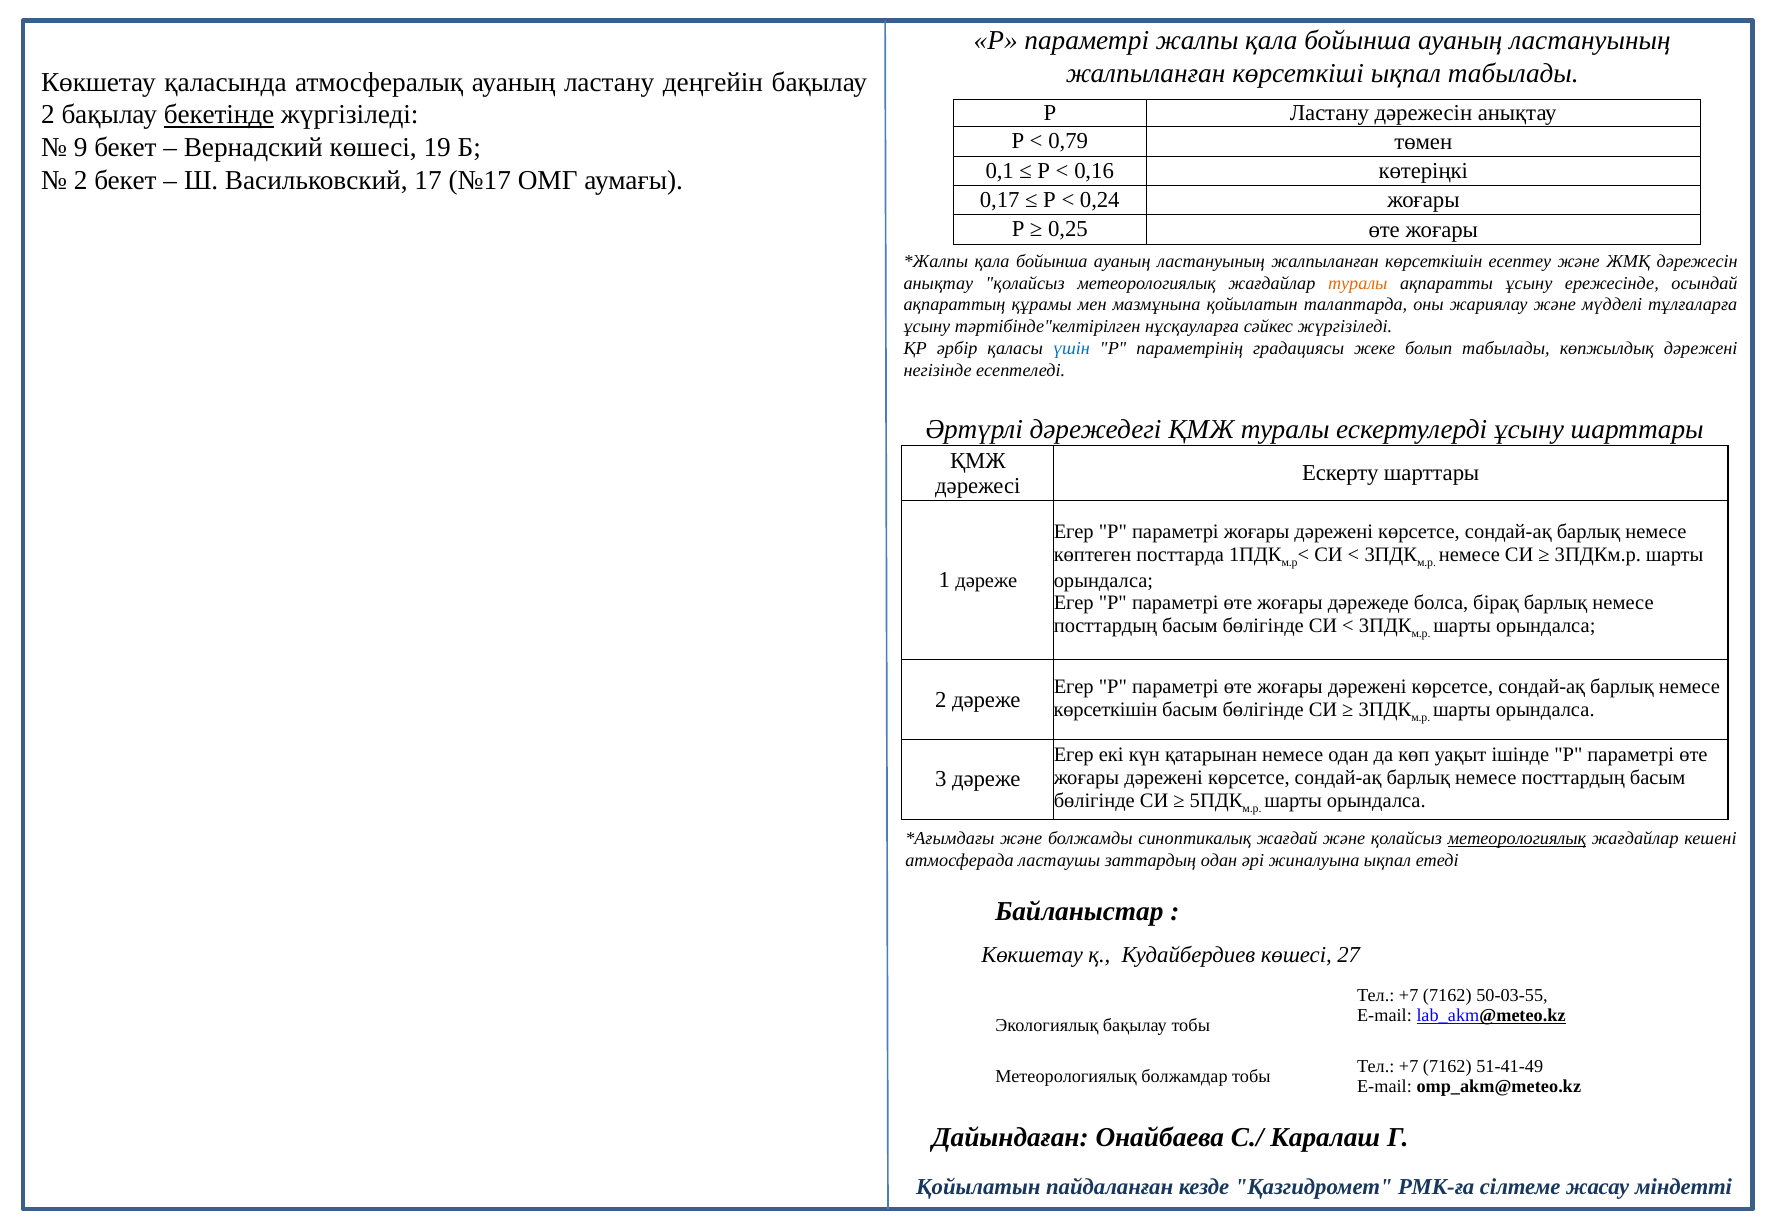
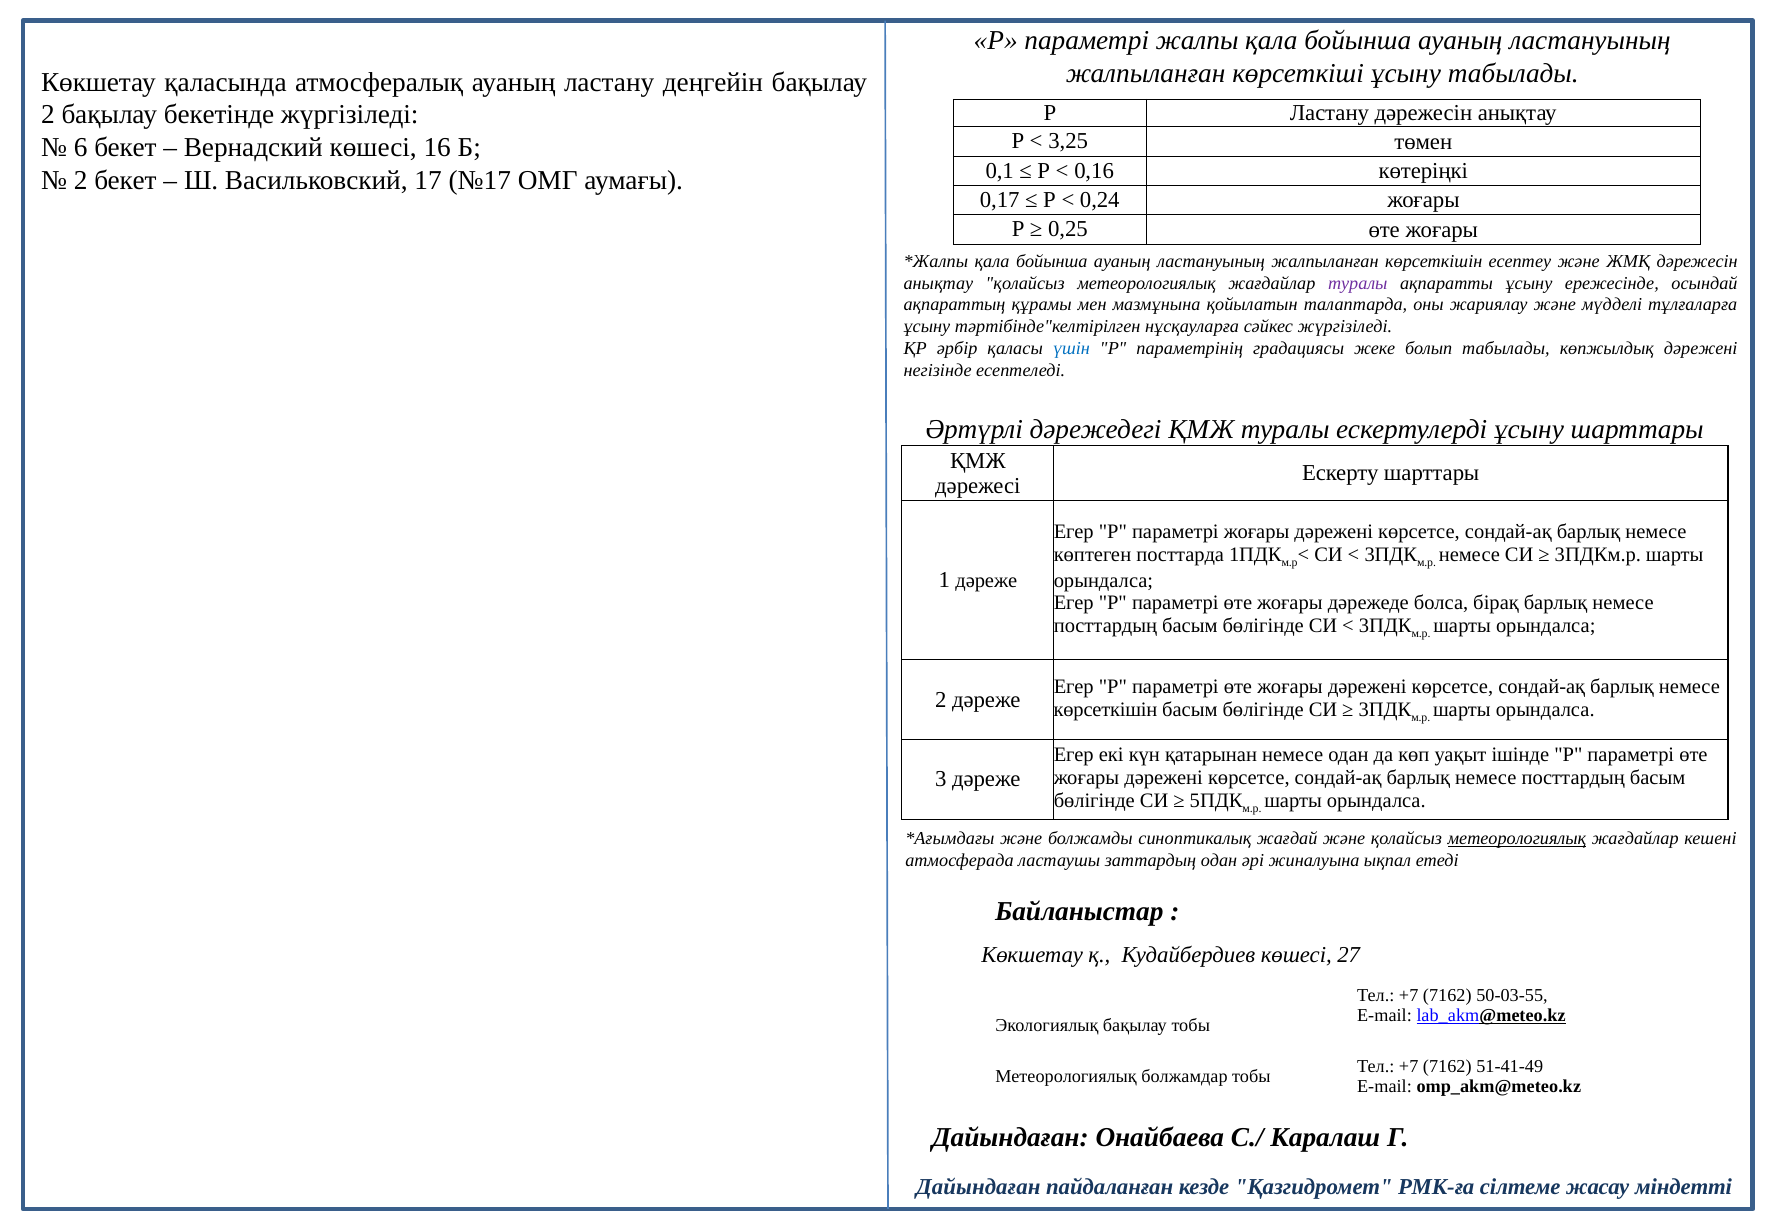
көрсеткіші ықпал: ықпал -> ұсыну
бекетінде underline: present -> none
0,79: 0,79 -> 3,25
9: 9 -> 6
19: 19 -> 16
туралы at (1358, 283) colour: orange -> purple
Қойылатын at (978, 1186): Қойылатын -> Дайындаған
